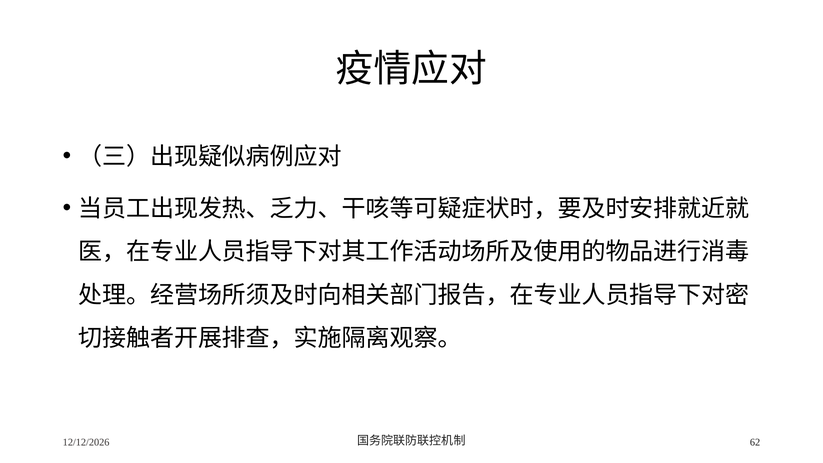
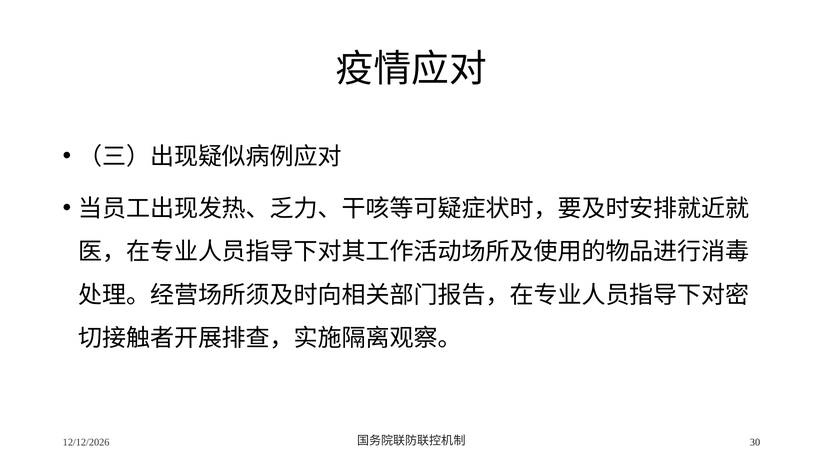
62: 62 -> 30
